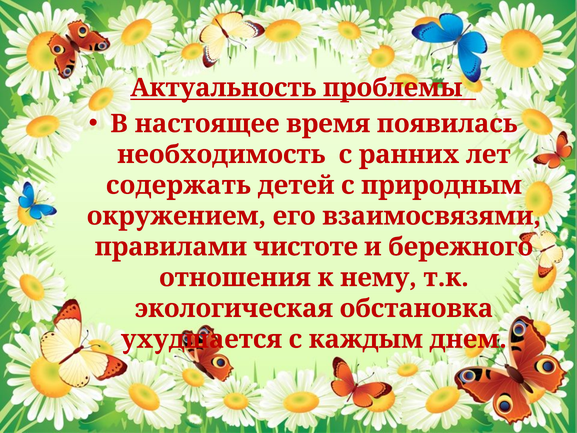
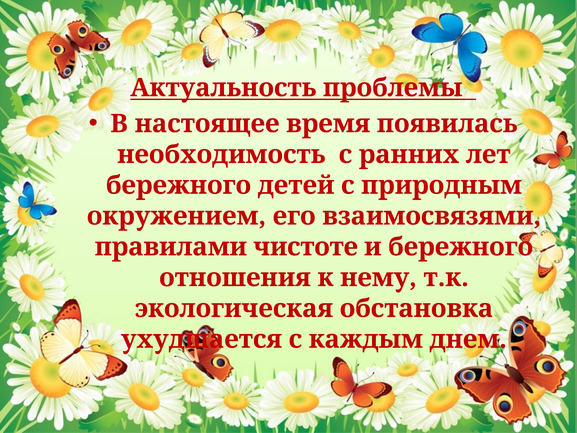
содержать at (178, 185): содержать -> бережного
